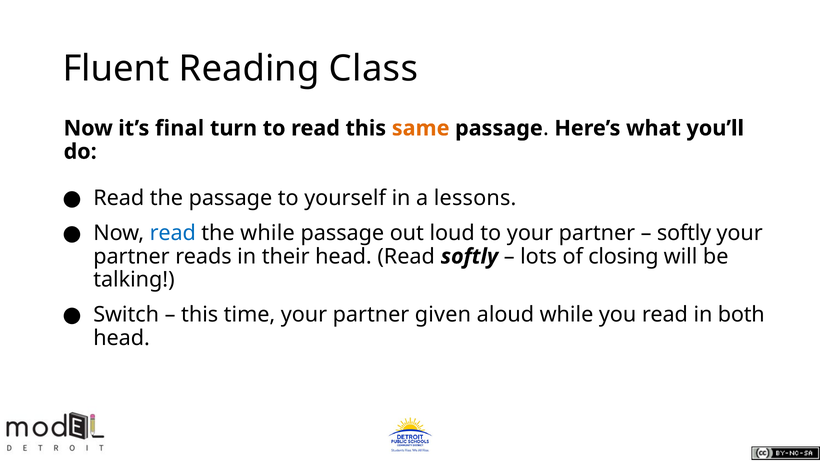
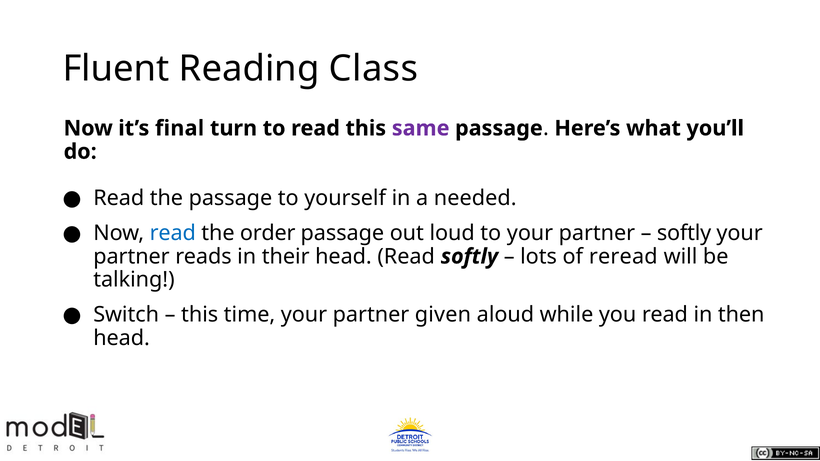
same colour: orange -> purple
lessons: lessons -> needed
the while: while -> order
closing: closing -> reread
both: both -> then
